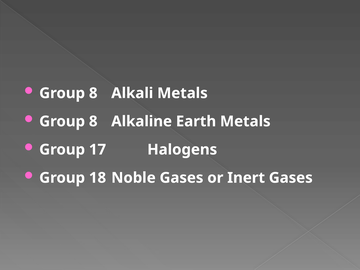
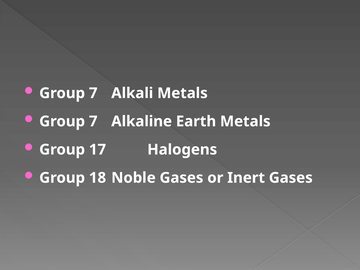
8 at (93, 93): 8 -> 7
8 at (93, 121): 8 -> 7
